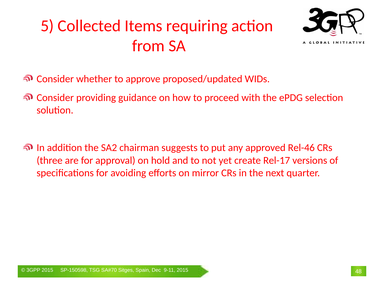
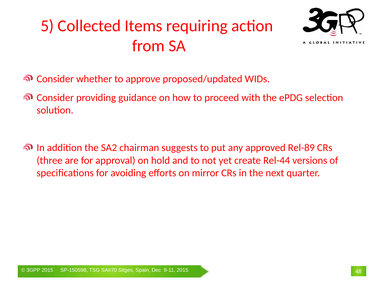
Rel-46: Rel-46 -> Rel-89
Rel-17: Rel-17 -> Rel-44
